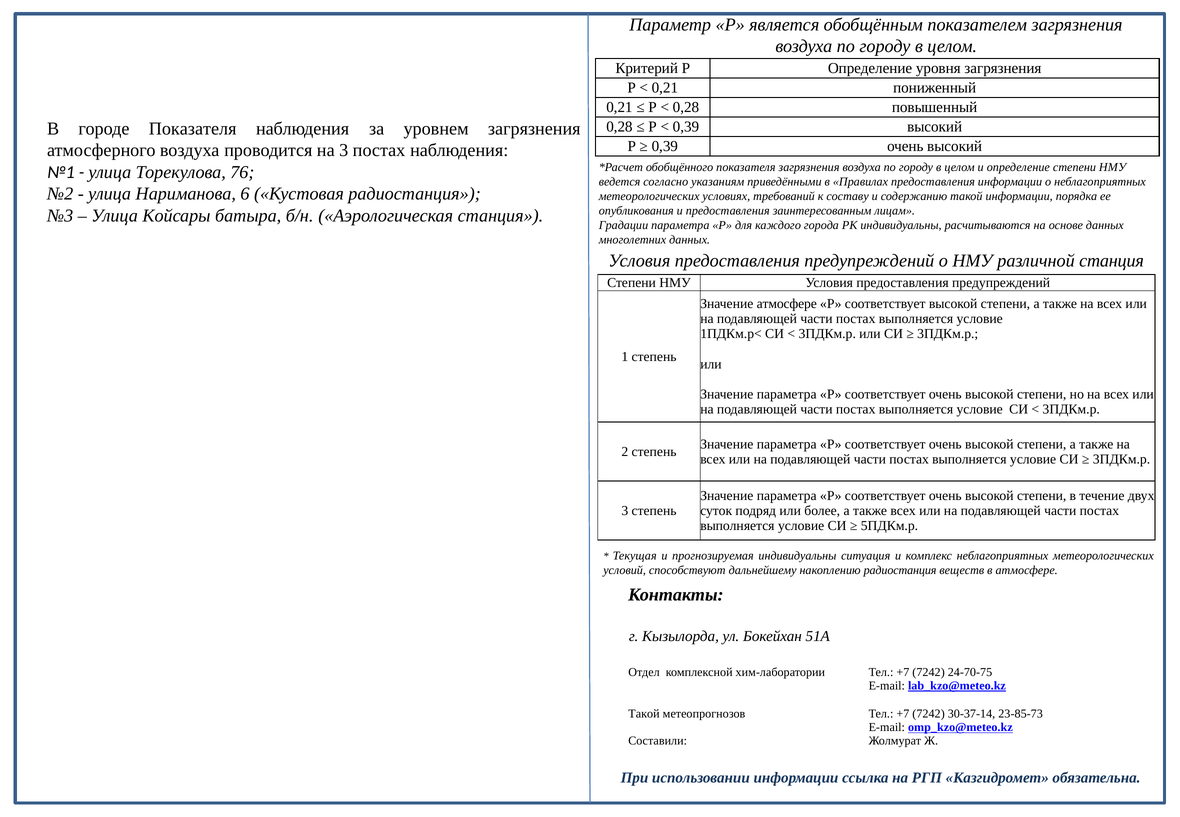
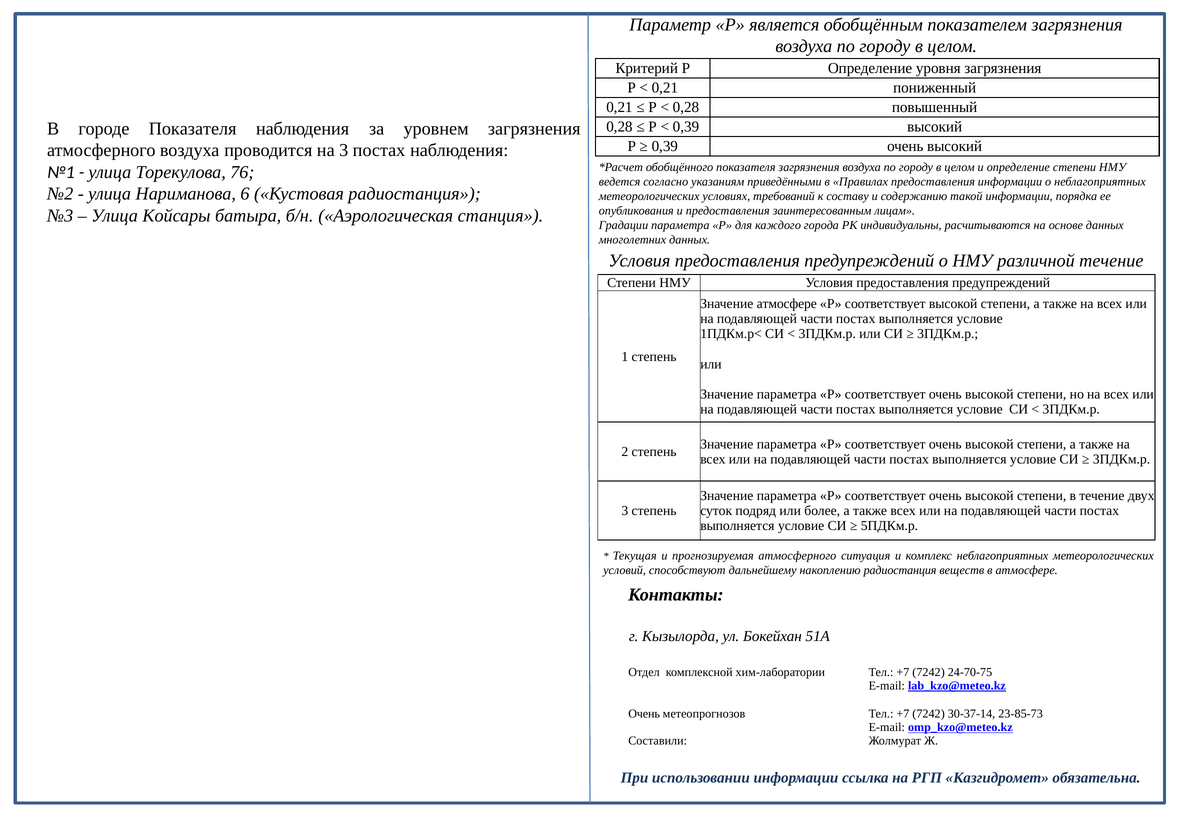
различной станция: станция -> течение
прогнозируемая индивидуальны: индивидуальны -> атмосферного
Такой at (644, 714): Такой -> Очень
